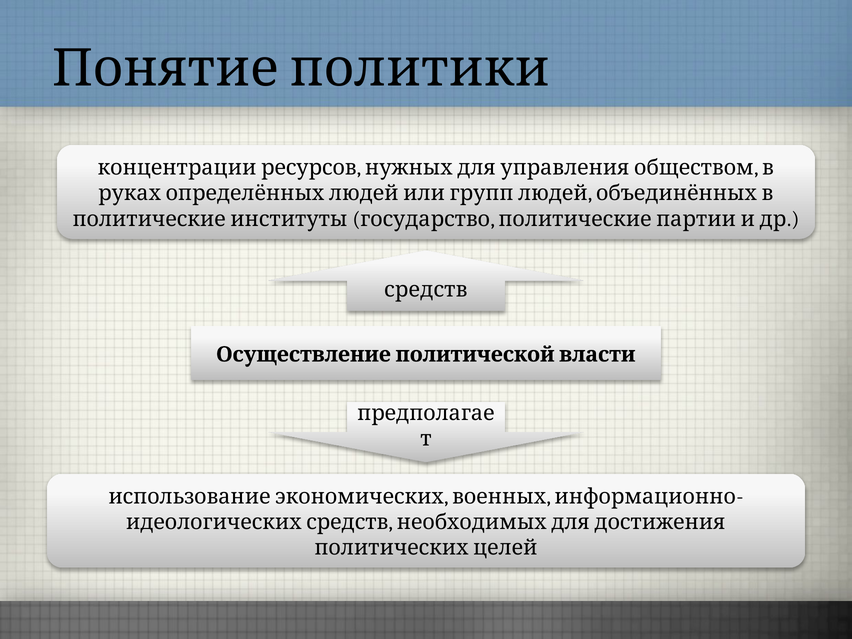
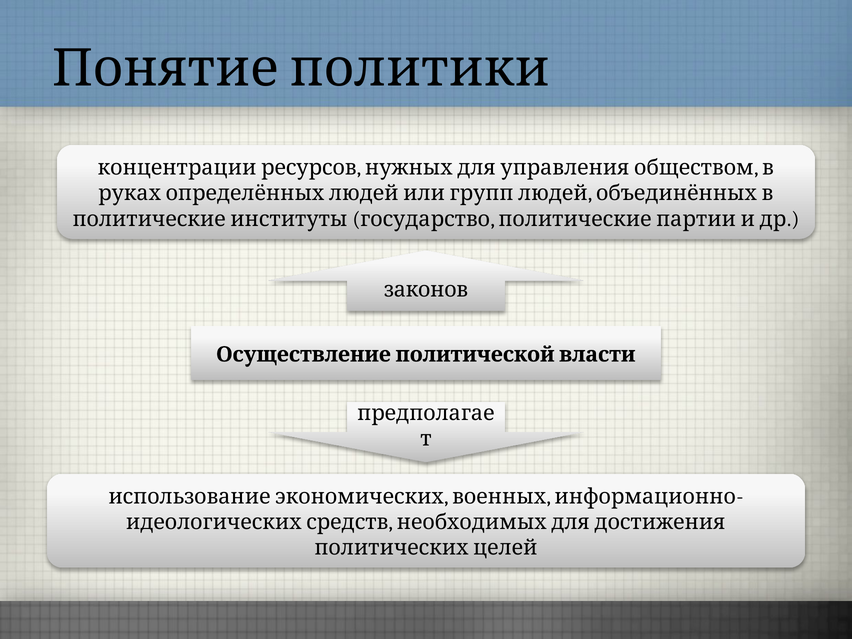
средств: средств -> законов
